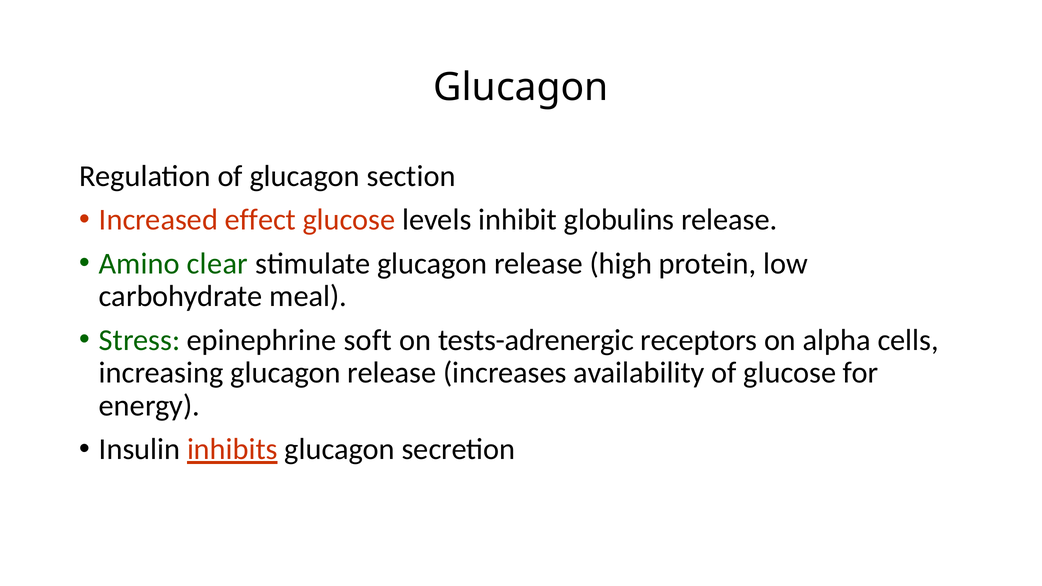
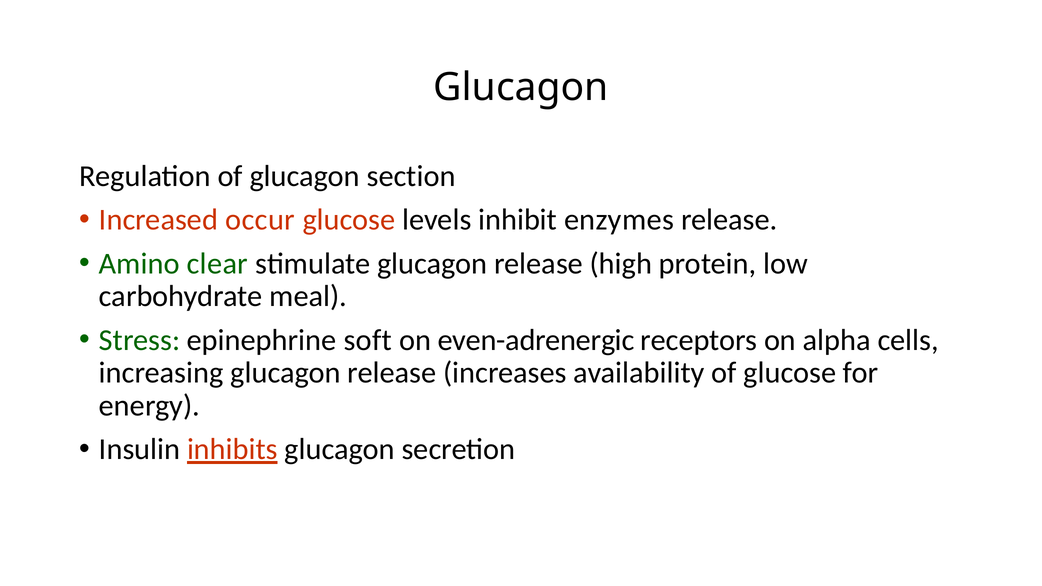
effect: effect -> occur
globulins: globulins -> enzymes
tests-adrenergic: tests-adrenergic -> even-adrenergic
